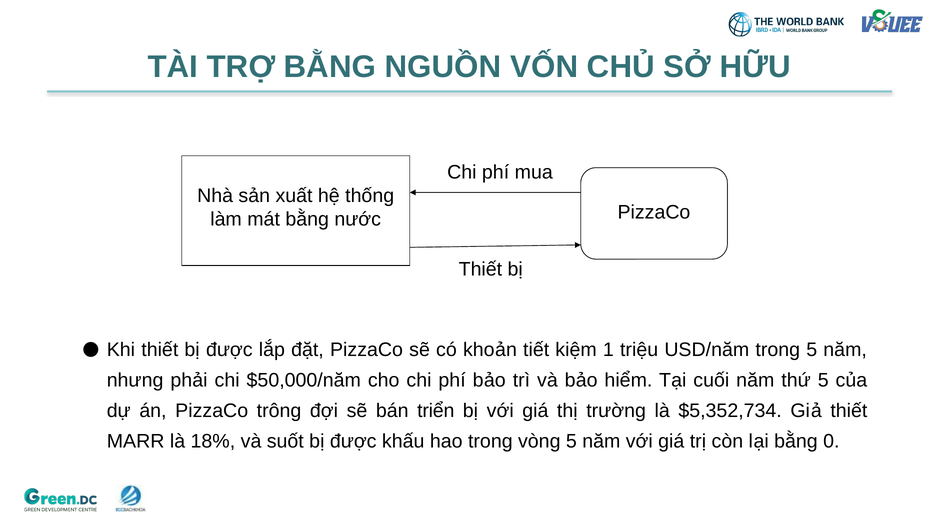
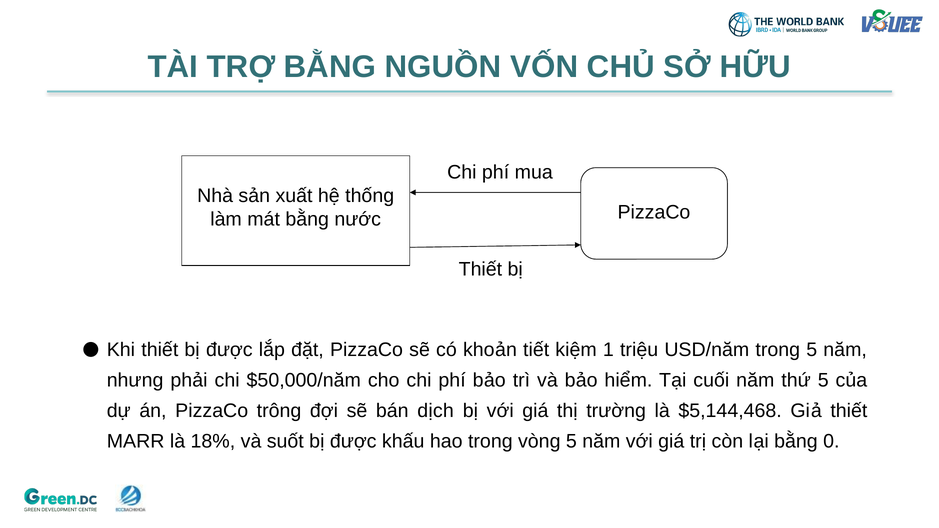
triển: triển -> dịch
$5,352,734: $5,352,734 -> $5,144,468
